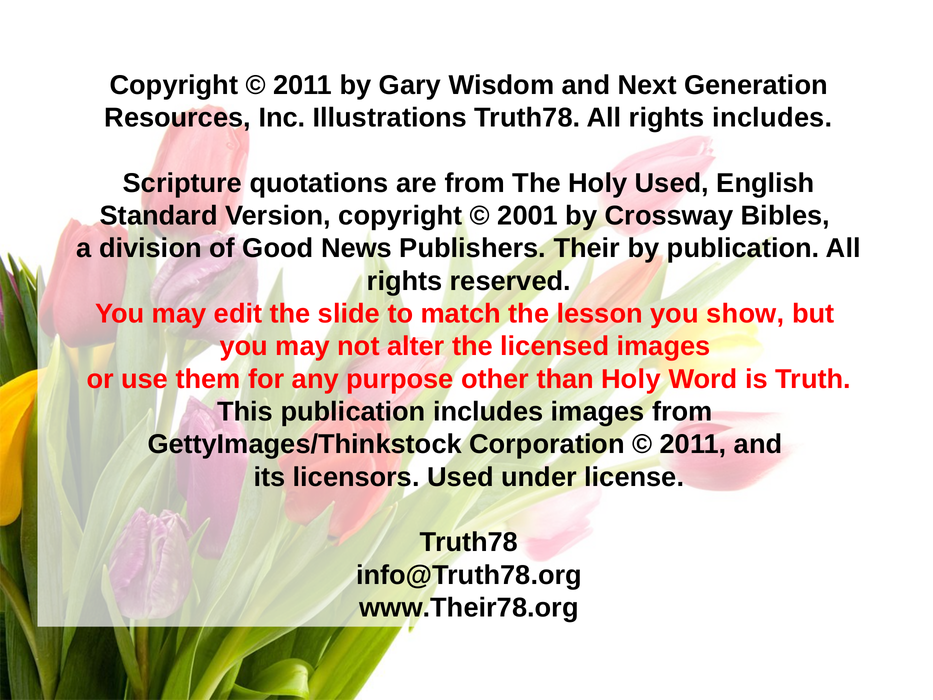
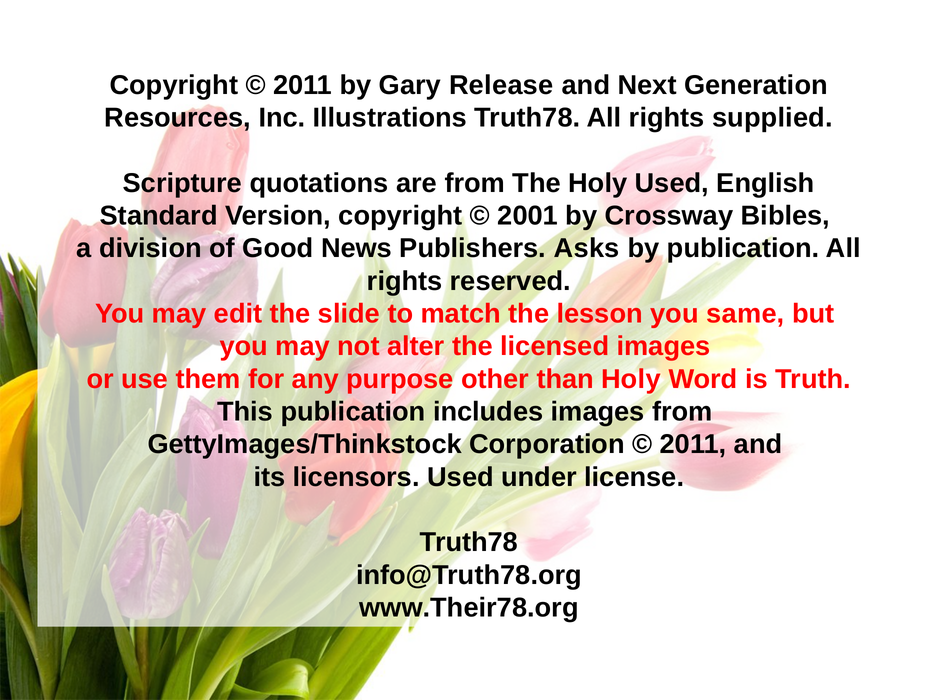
Wisdom: Wisdom -> Release
rights includes: includes -> supplied
Their: Their -> Asks
show: show -> same
